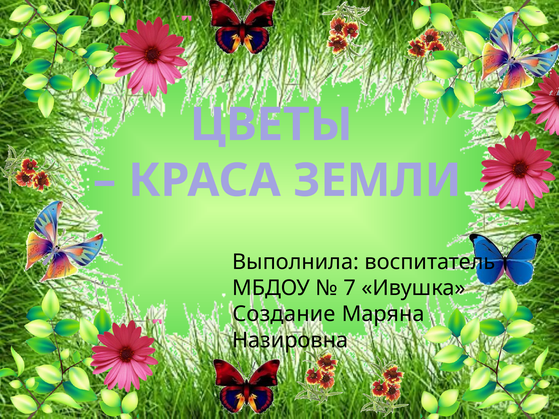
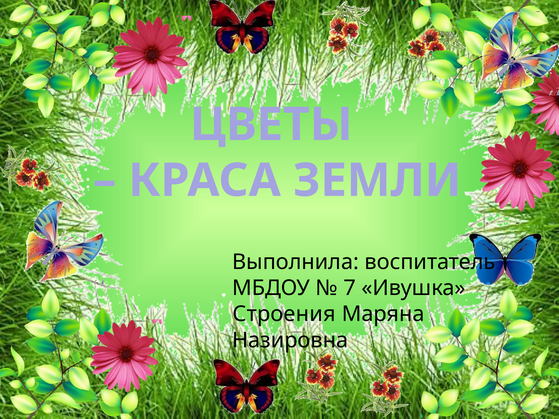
Создание: Создание -> Строения
